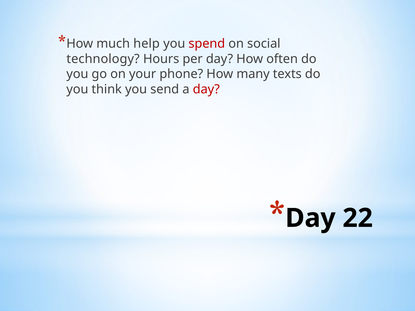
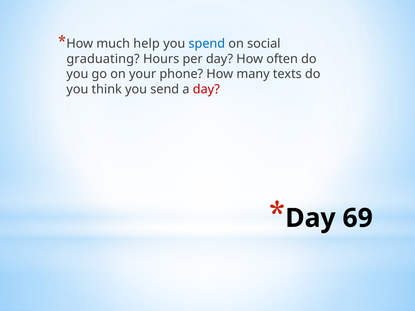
spend colour: red -> blue
technology: technology -> graduating
22: 22 -> 69
